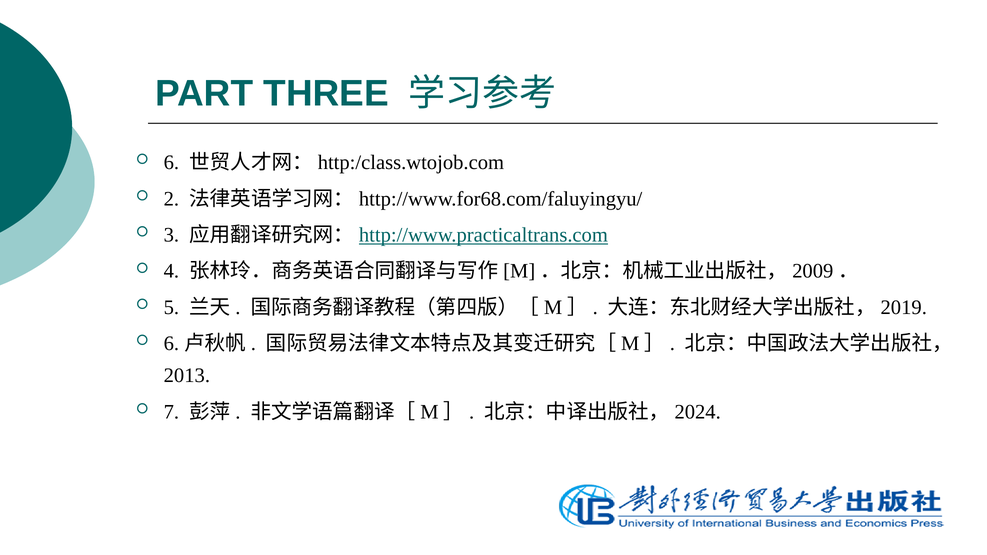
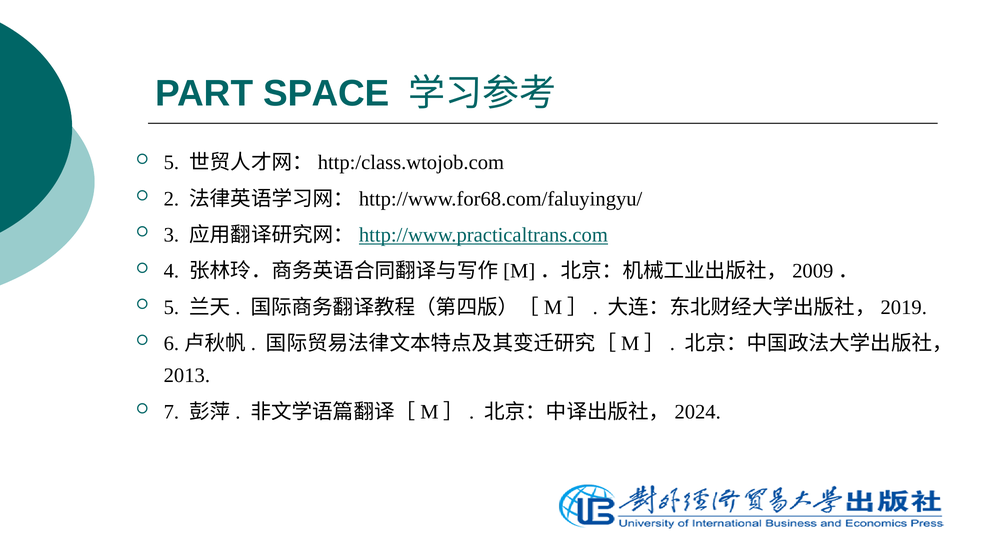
THREE: THREE -> SPACE
6 at (171, 163): 6 -> 5
